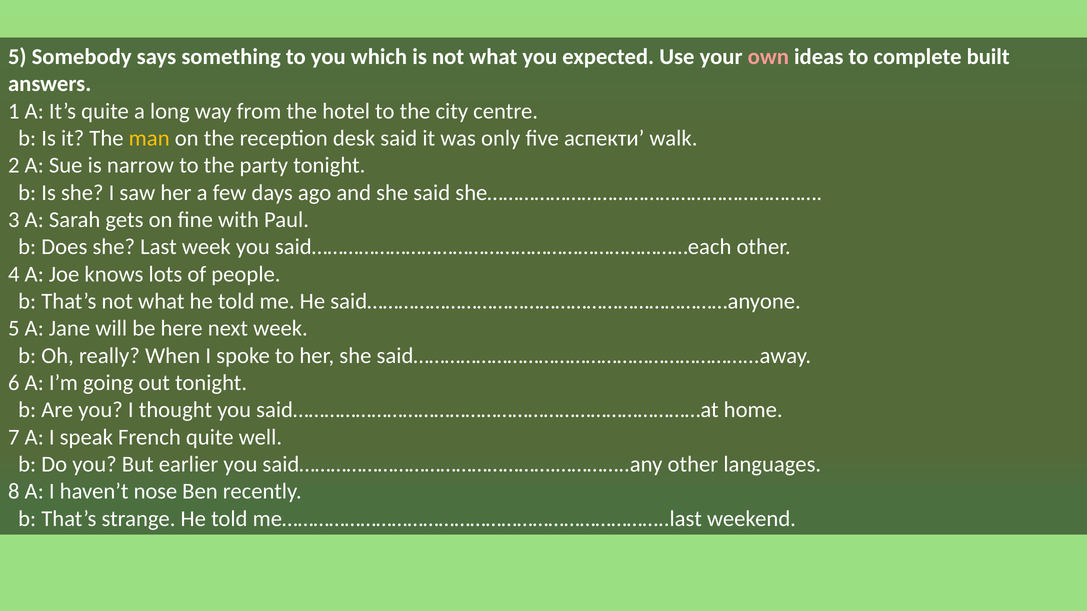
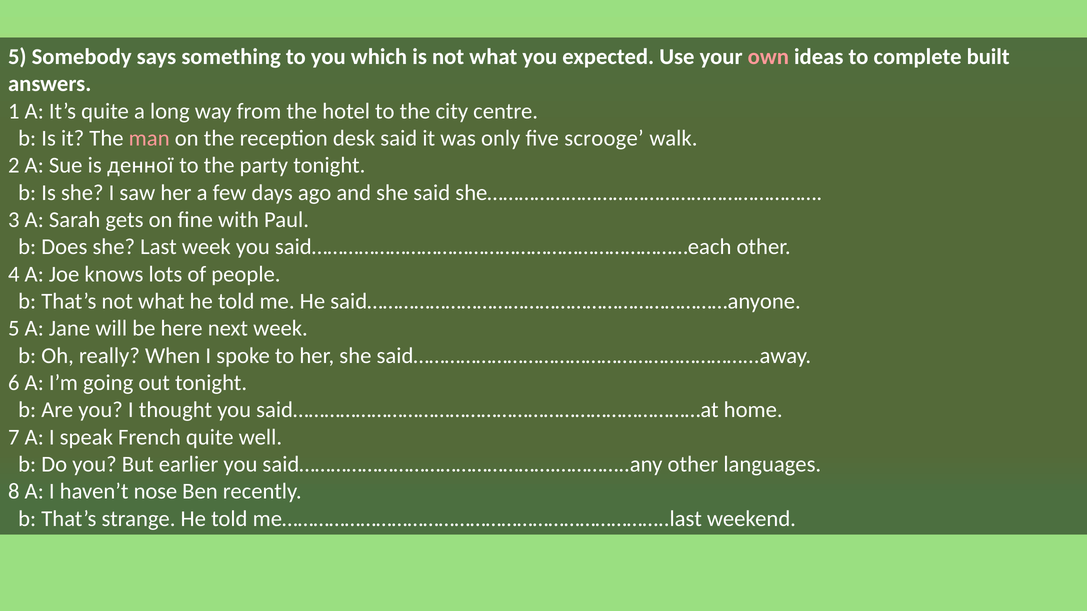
man colour: yellow -> pink
аспекти: аспекти -> scrooge
narrow: narrow -> денної
